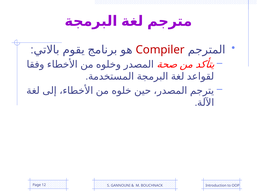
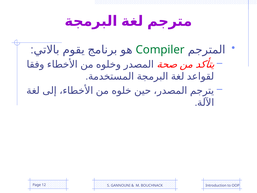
Compiler colour: red -> green
